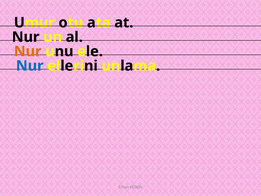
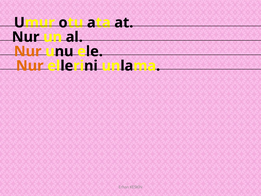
Nur at (30, 66) colour: blue -> orange
